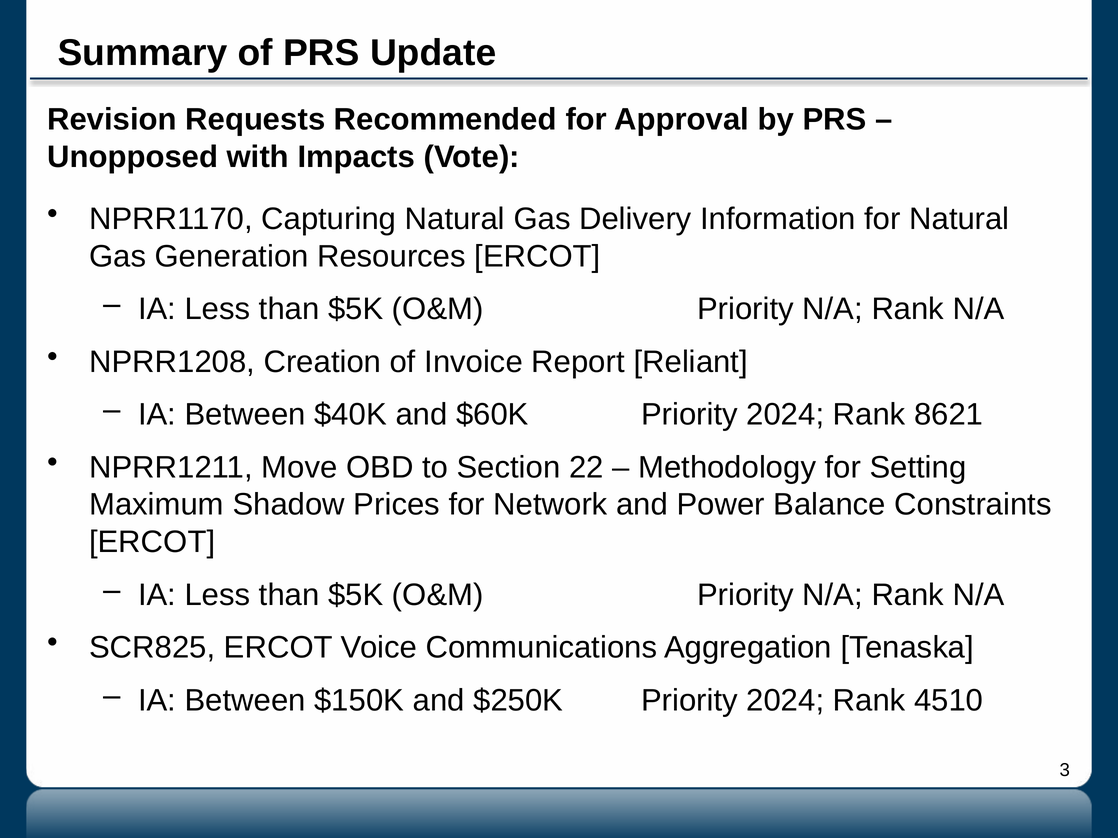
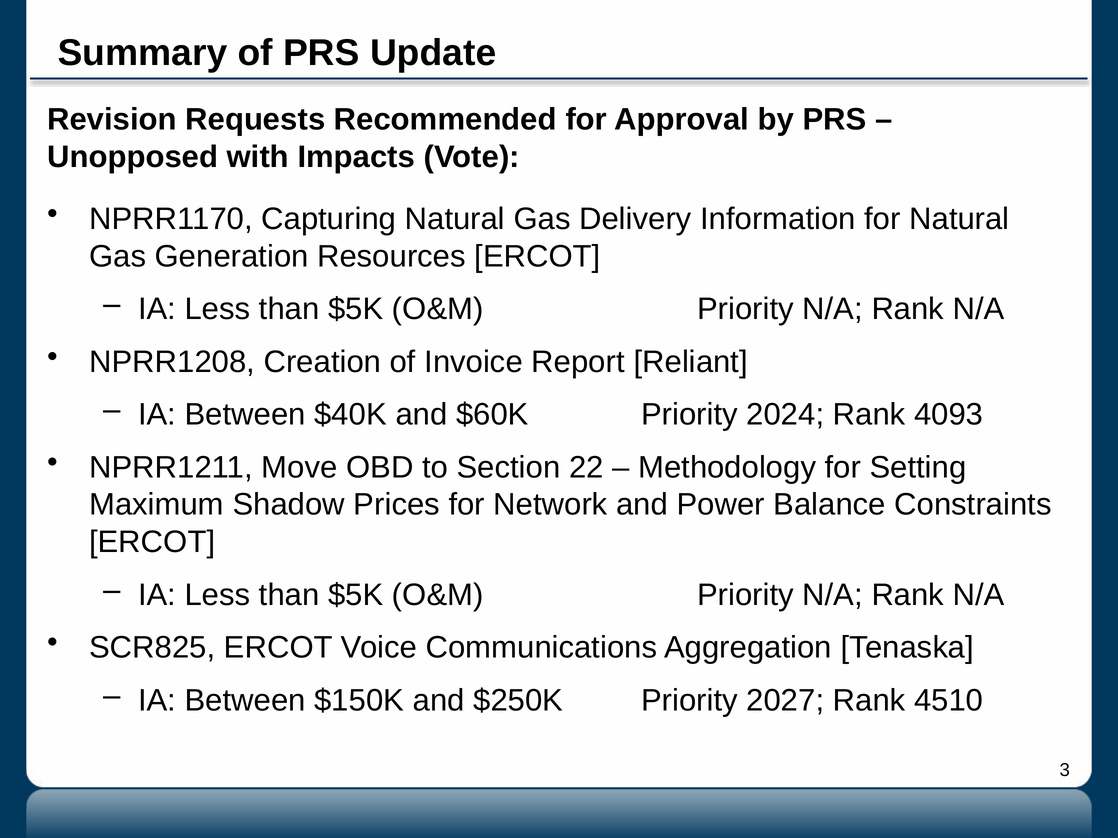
8621: 8621 -> 4093
$250K Priority 2024: 2024 -> 2027
